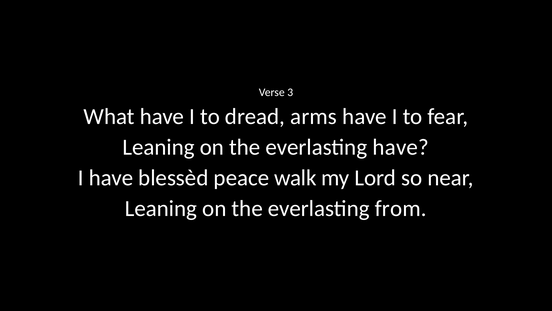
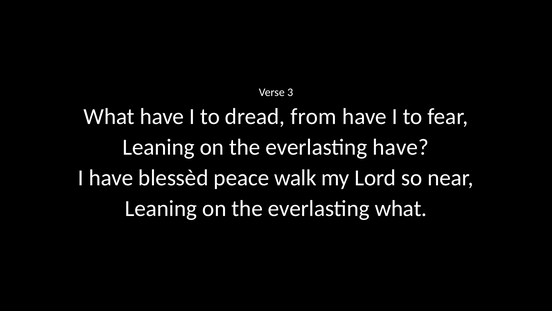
arms: arms -> from
everlasting from: from -> what
